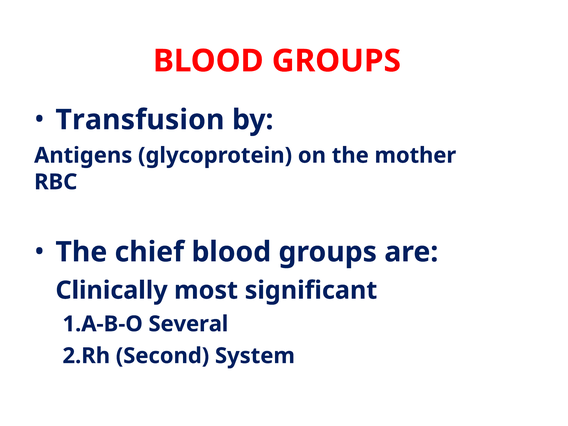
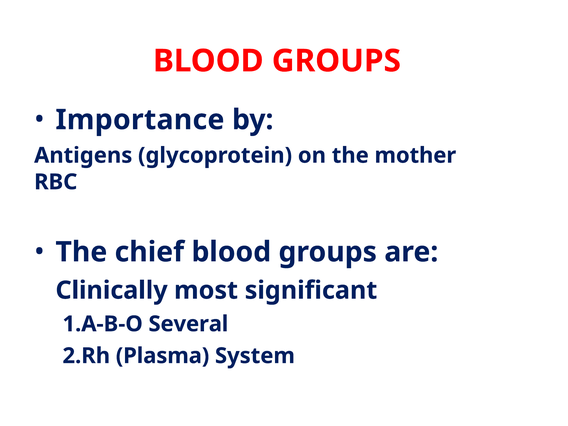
Transfusion: Transfusion -> Importance
Second: Second -> Plasma
